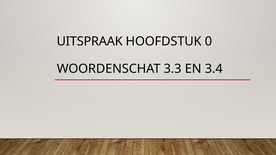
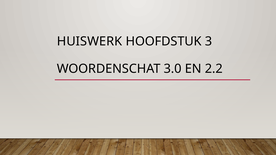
UITSPRAAK: UITSPRAAK -> HUISWERK
0: 0 -> 3
3.3: 3.3 -> 3.0
3.4: 3.4 -> 2.2
